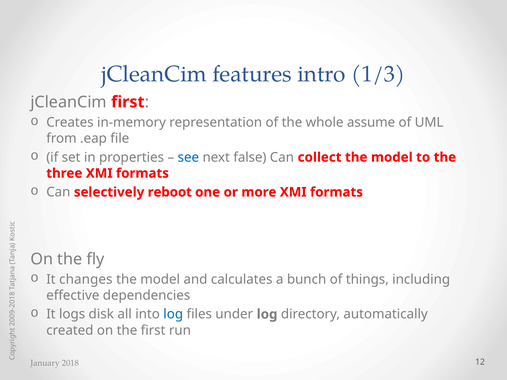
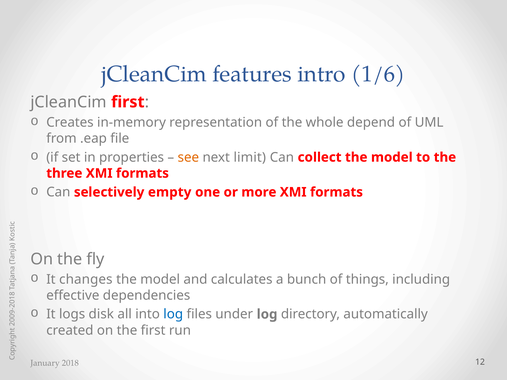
1/3: 1/3 -> 1/6
assume: assume -> depend
see colour: blue -> orange
false: false -> limit
reboot: reboot -> empty
